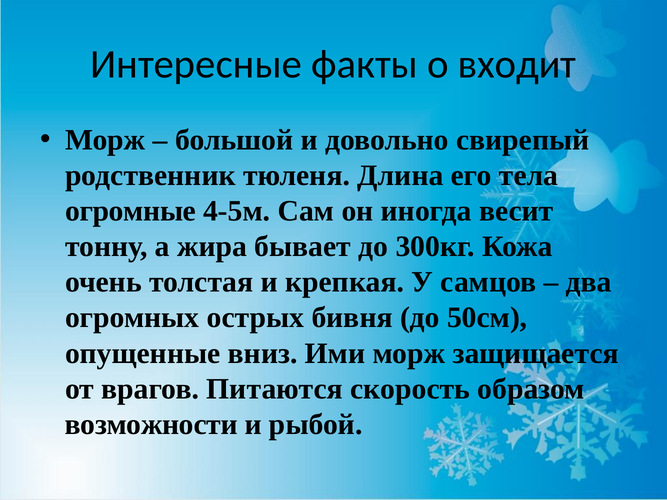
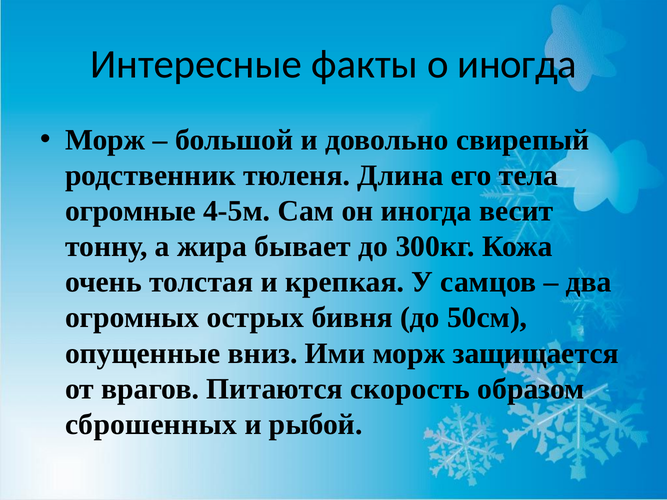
о входит: входит -> иногда
возможности: возможности -> сброшенных
